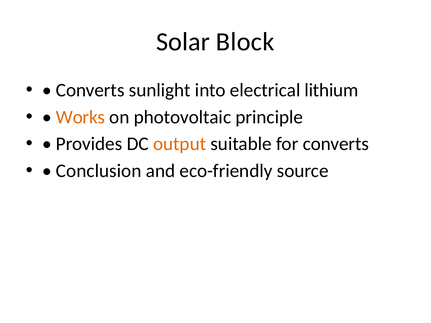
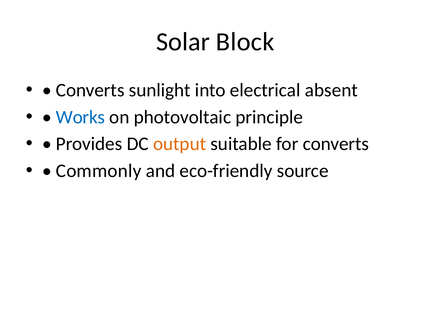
lithium: lithium -> absent
Works colour: orange -> blue
Conclusion: Conclusion -> Commonly
